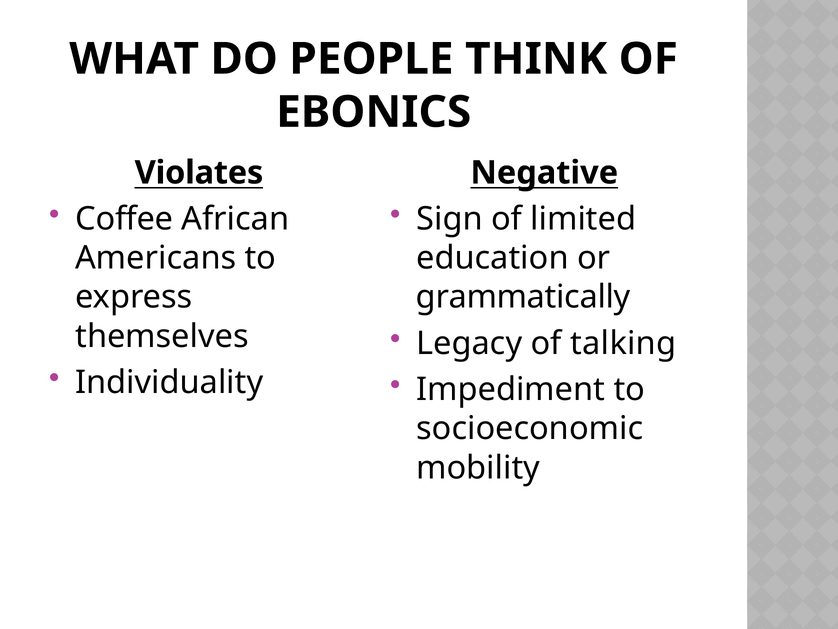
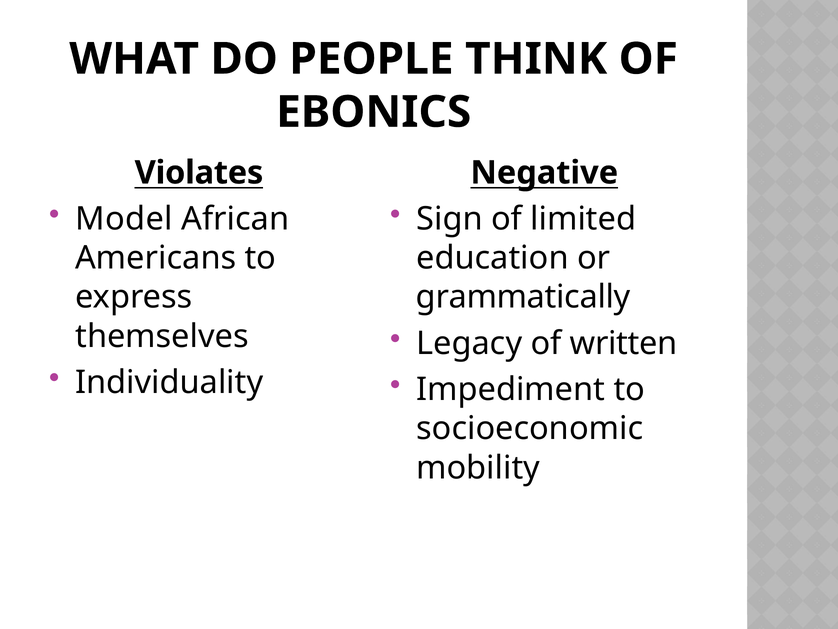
Coffee: Coffee -> Model
talking: talking -> written
